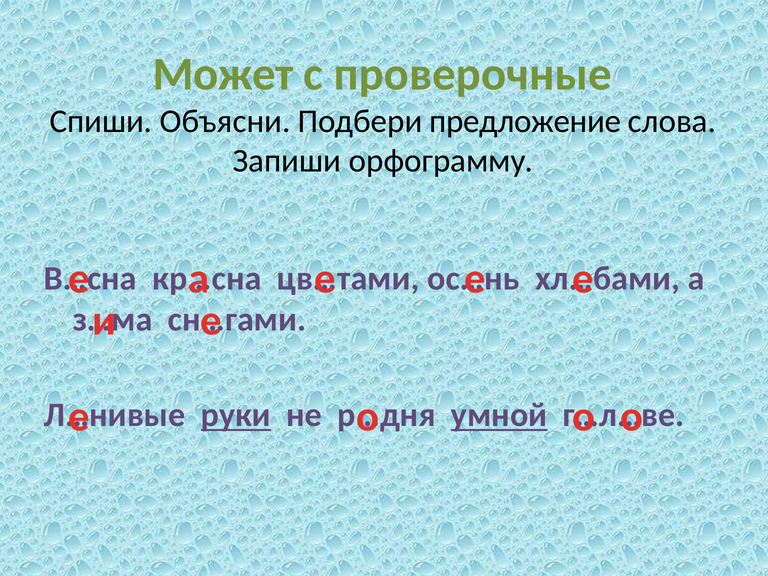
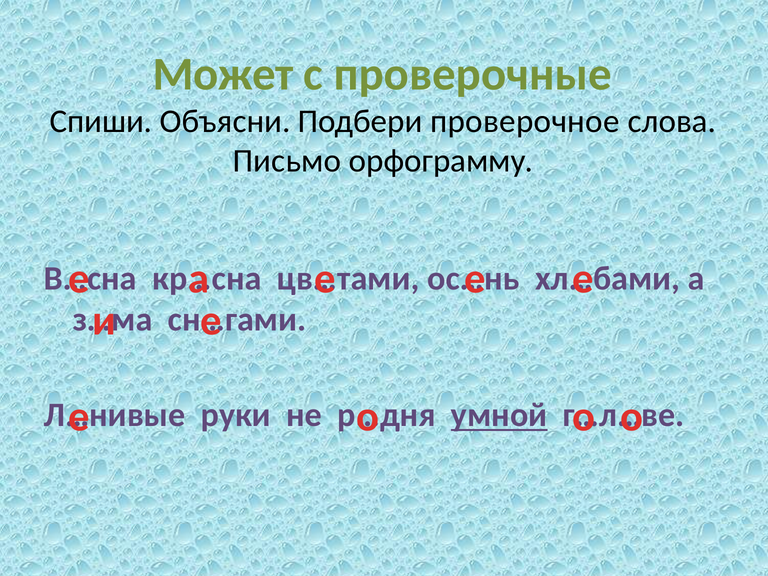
предложение: предложение -> проверочное
Запиши: Запиши -> Письмо
руки underline: present -> none
